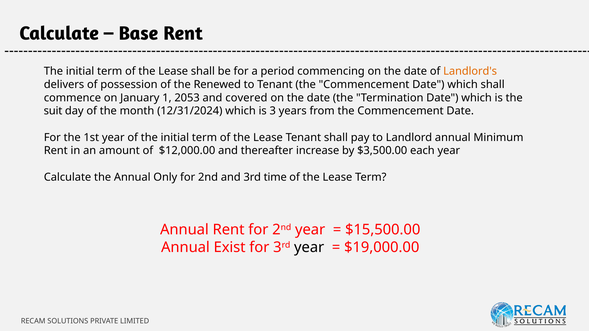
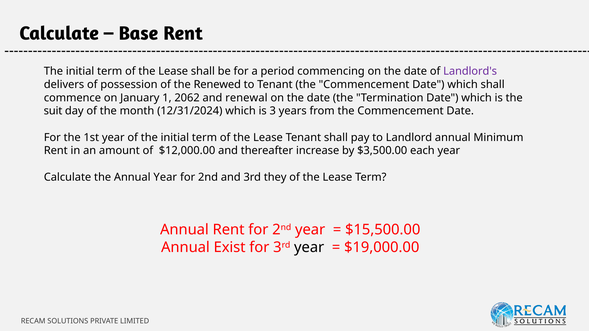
Landlord's colour: orange -> purple
2053: 2053 -> 2062
covered: covered -> renewal
Annual Only: Only -> Year
time: time -> they
